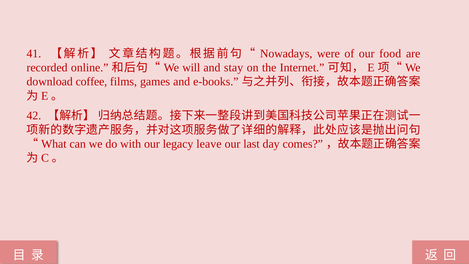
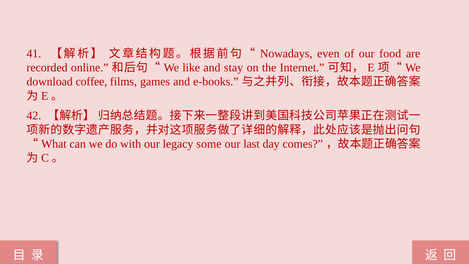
were: were -> even
will: will -> like
leave: leave -> some
